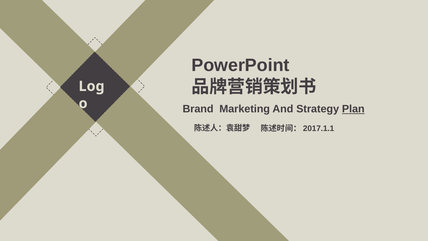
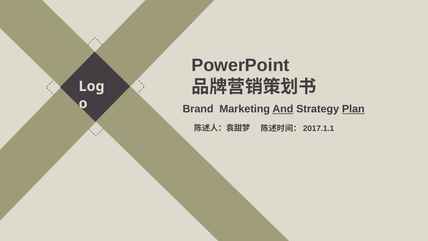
And underline: none -> present
